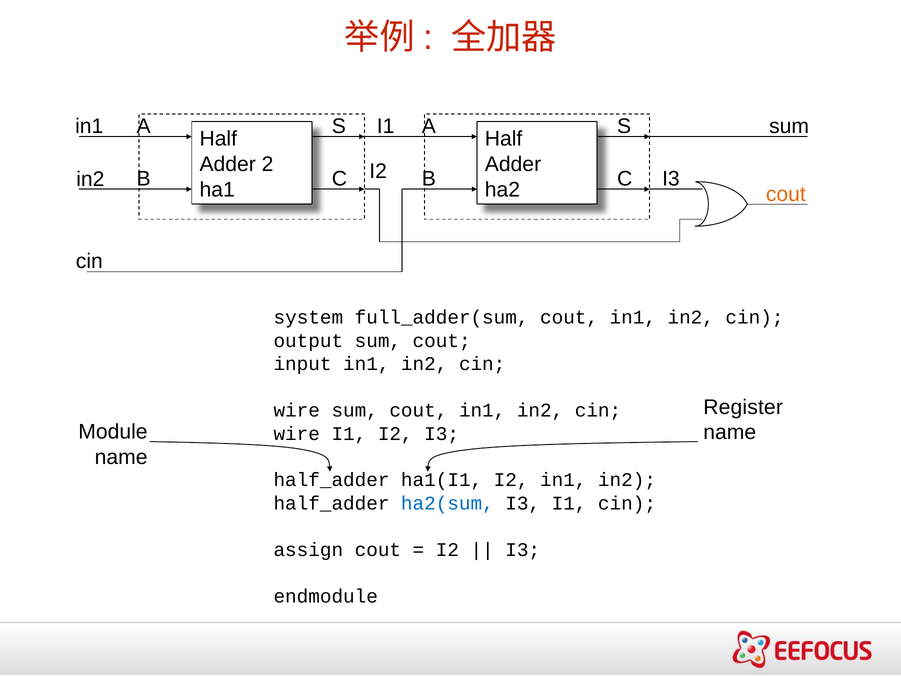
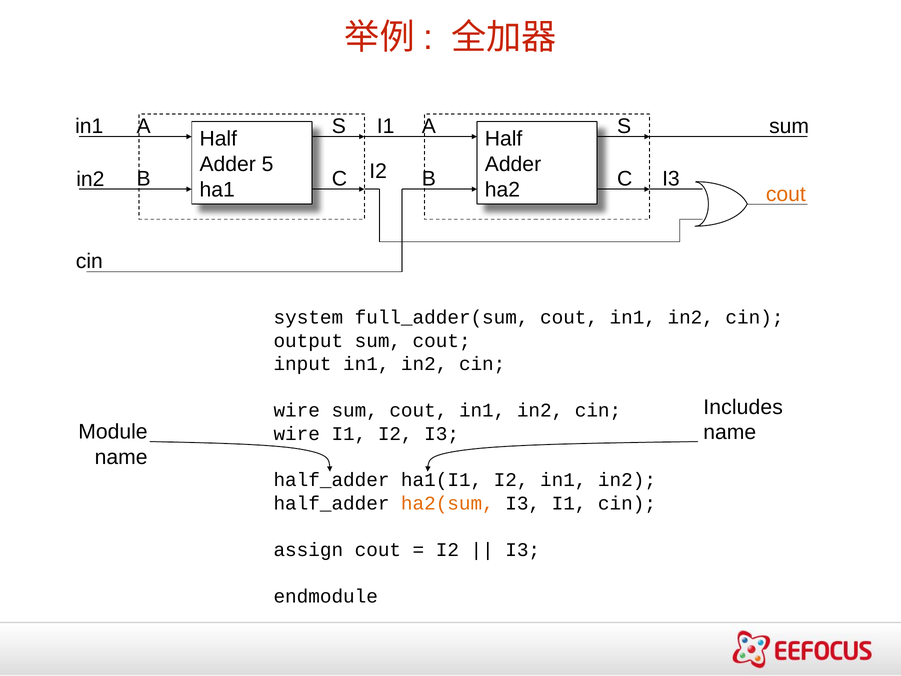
2: 2 -> 5
Register: Register -> Includes
ha2(sum colour: blue -> orange
